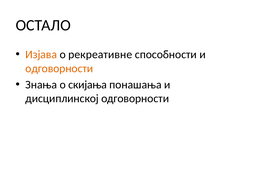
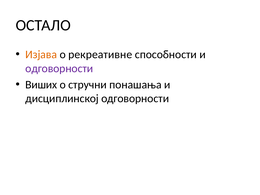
одговорности at (59, 68) colour: orange -> purple
Знања: Знања -> Виших
скијања: скијања -> стручни
